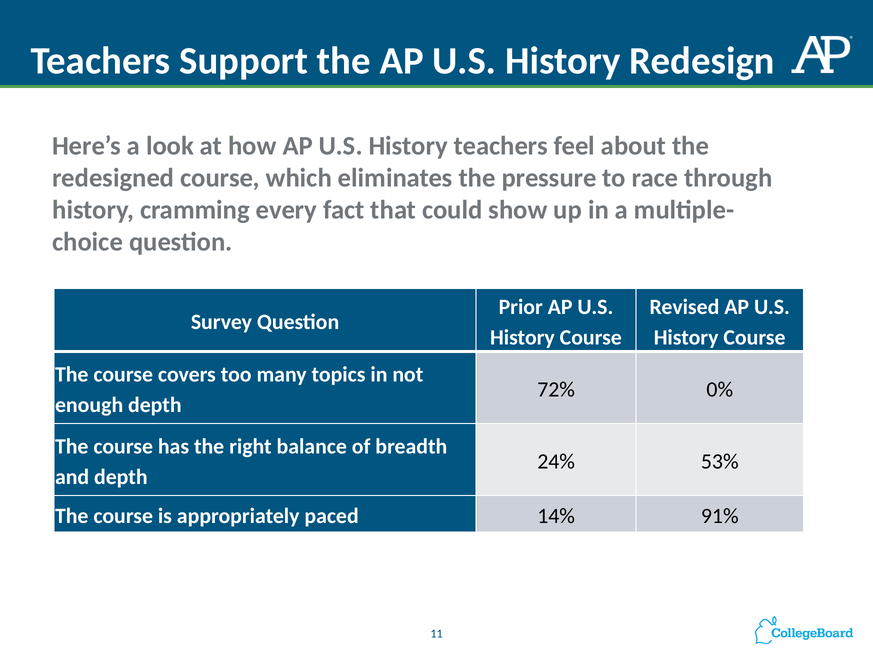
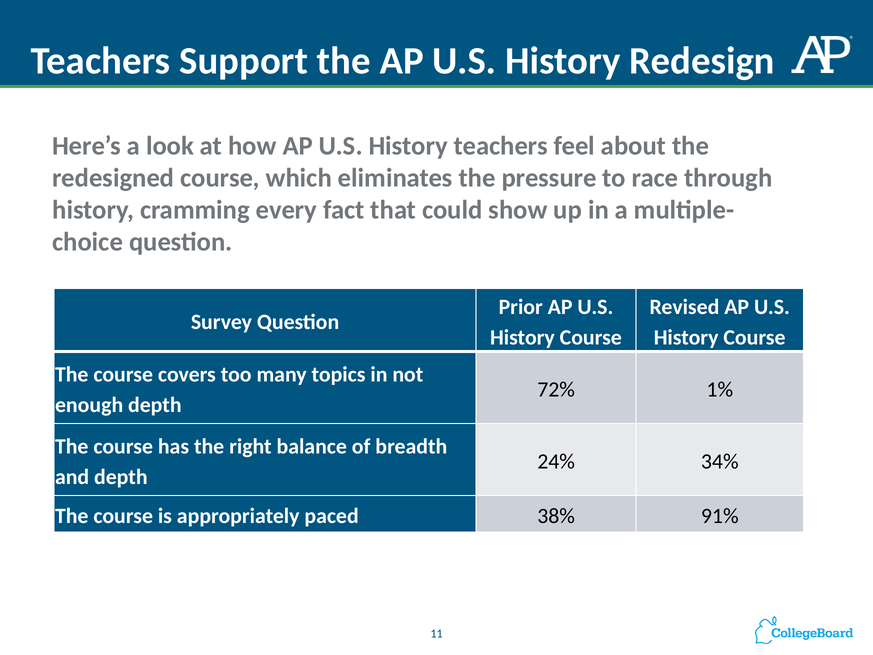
0%: 0% -> 1%
53%: 53% -> 34%
14%: 14% -> 38%
